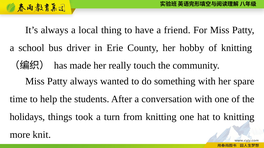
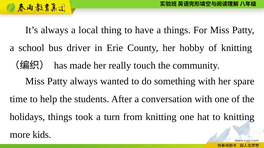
a friend: friend -> things
knit: knit -> kids
